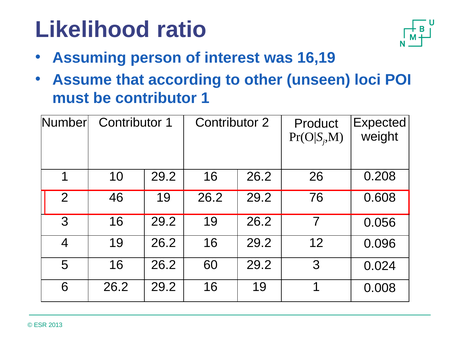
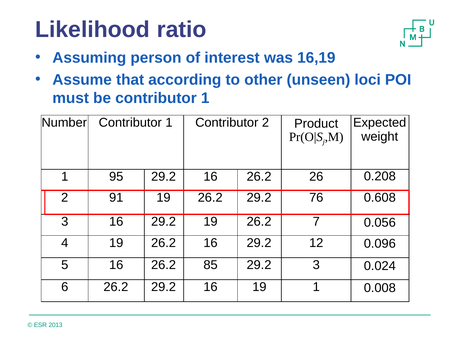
10: 10 -> 95
46: 46 -> 91
60: 60 -> 85
